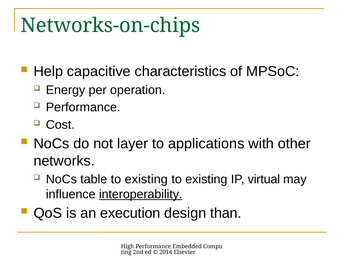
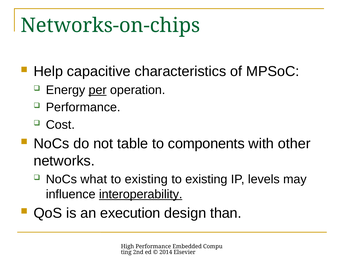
per underline: none -> present
layer: layer -> table
applications: applications -> components
table: table -> what
virtual: virtual -> levels
